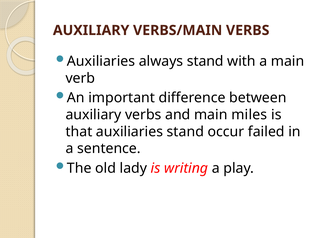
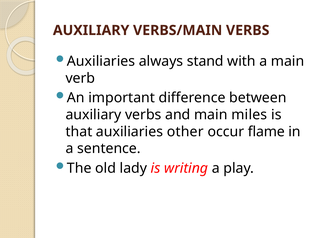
auxiliaries stand: stand -> other
failed: failed -> flame
